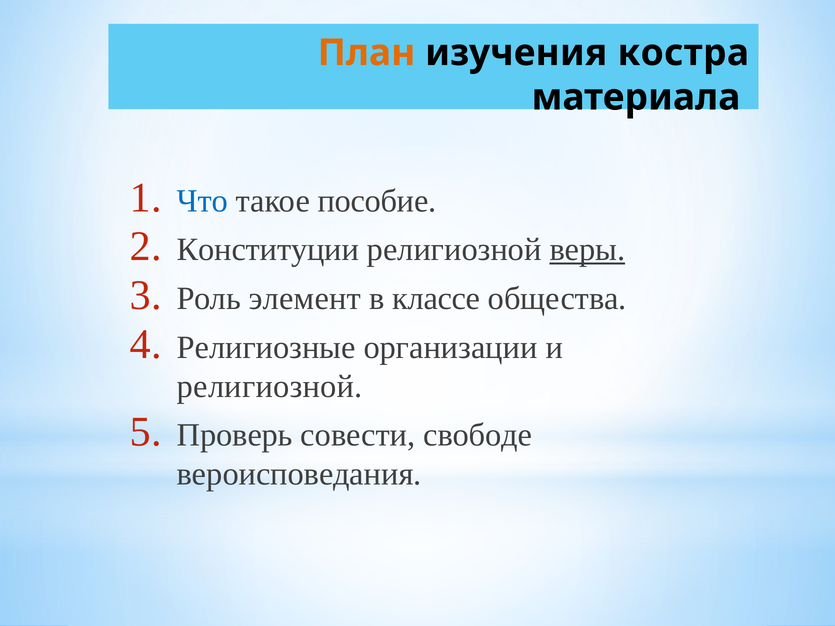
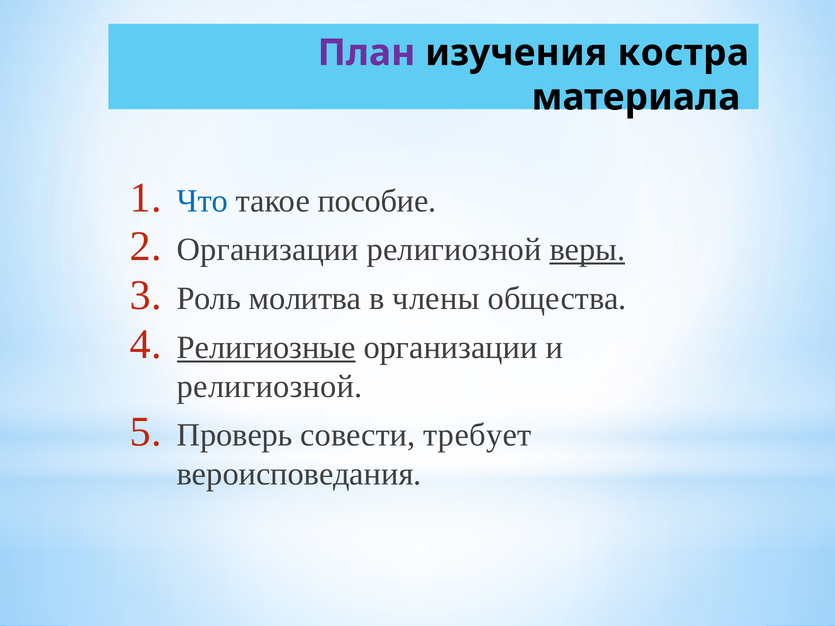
План colour: orange -> purple
Конституции at (268, 250): Конституции -> Организации
элемент: элемент -> молитва
классе: классе -> члены
Религиозные underline: none -> present
свободе: свободе -> требует
